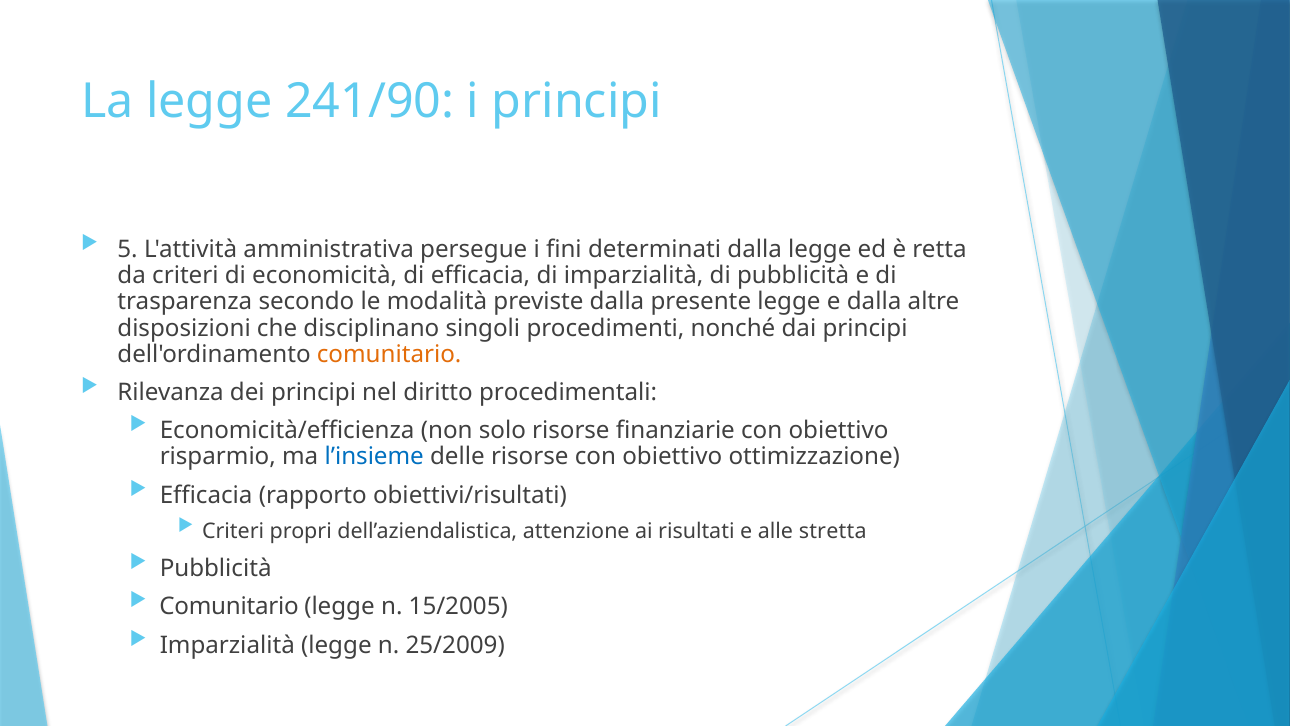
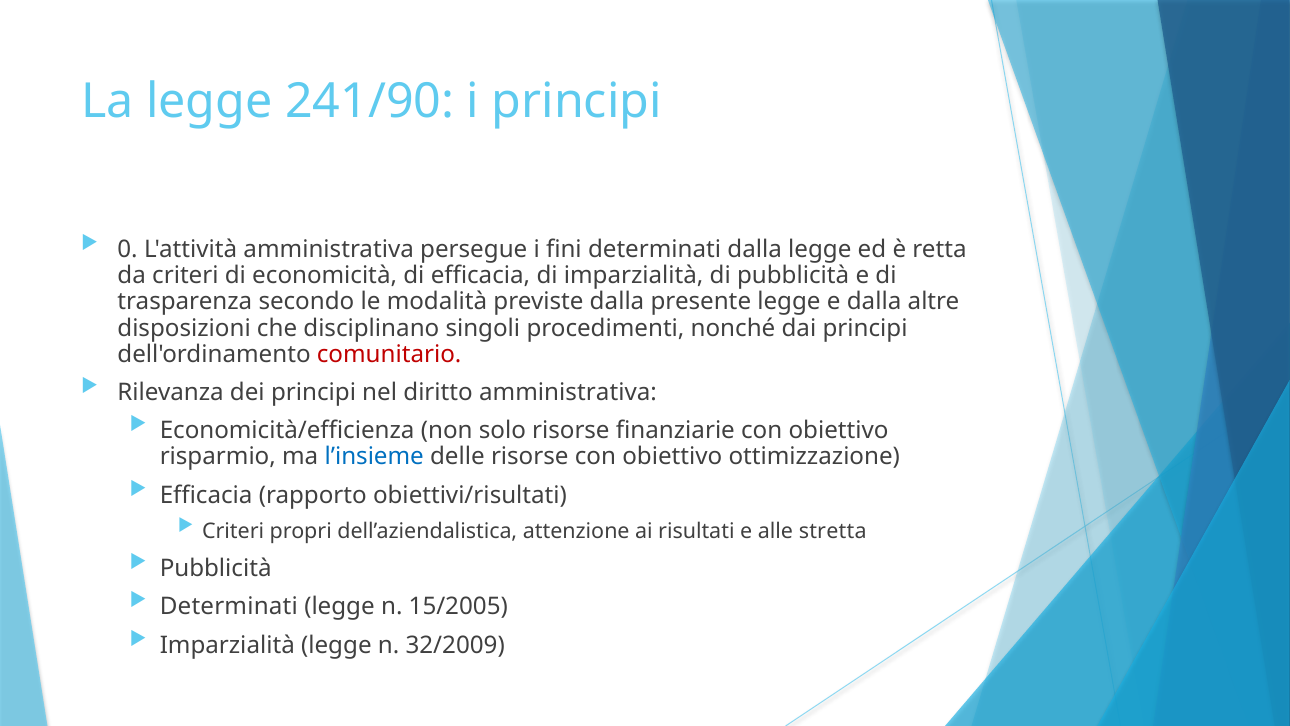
5: 5 -> 0
comunitario at (389, 354) colour: orange -> red
diritto procedimentali: procedimentali -> amministrativa
Comunitario at (229, 607): Comunitario -> Determinati
25/2009: 25/2009 -> 32/2009
